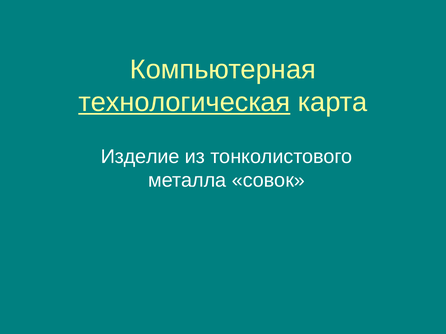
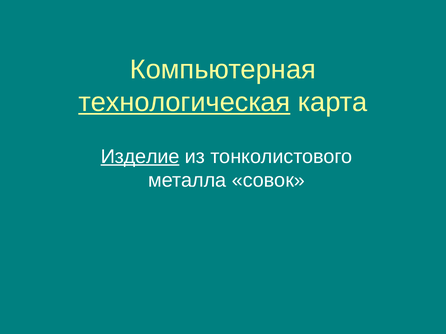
Изделие underline: none -> present
